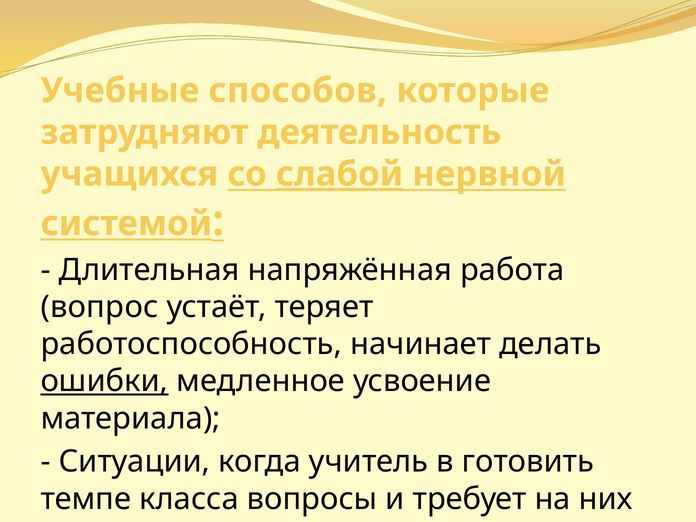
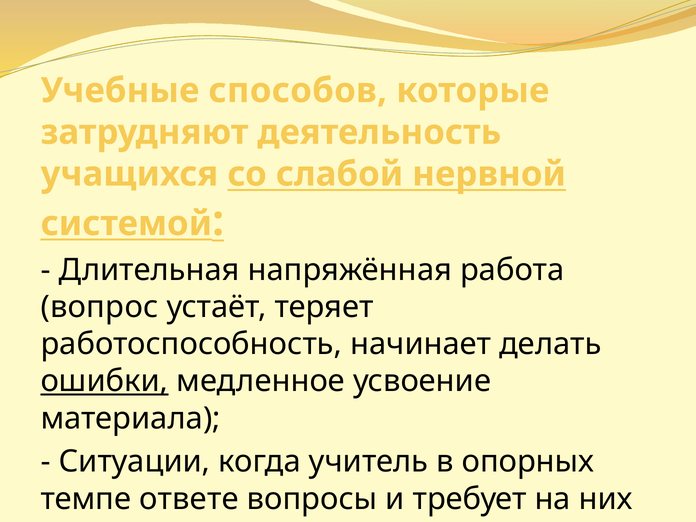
слабой underline: present -> none
готовить: готовить -> опорных
класса: класса -> ответе
